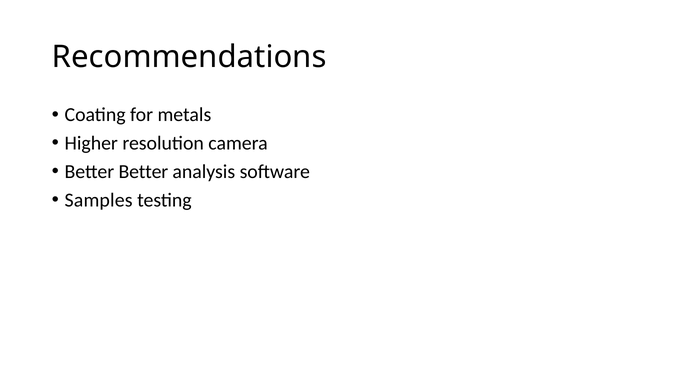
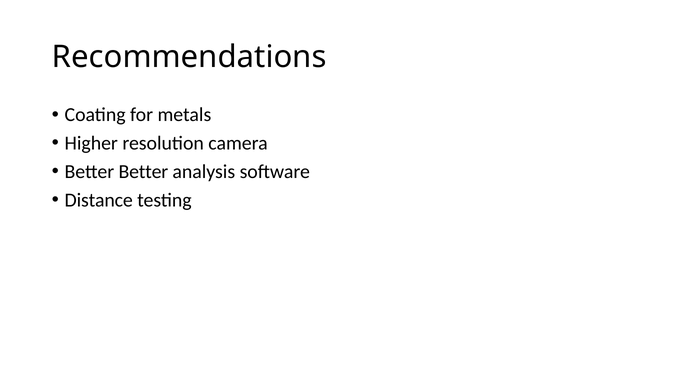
Samples: Samples -> Distance
